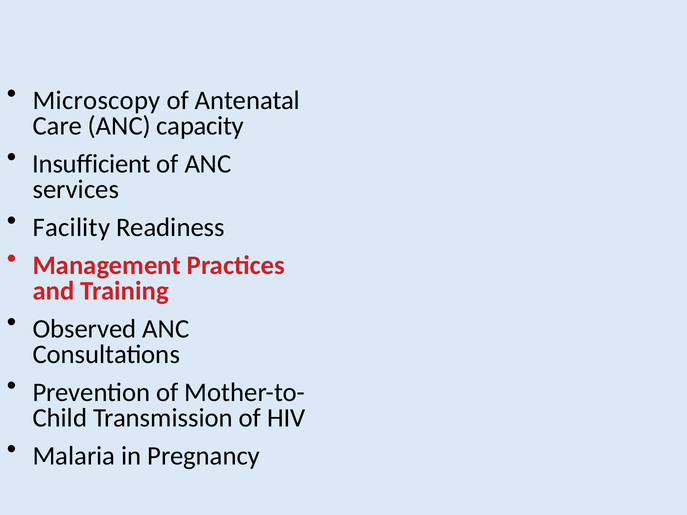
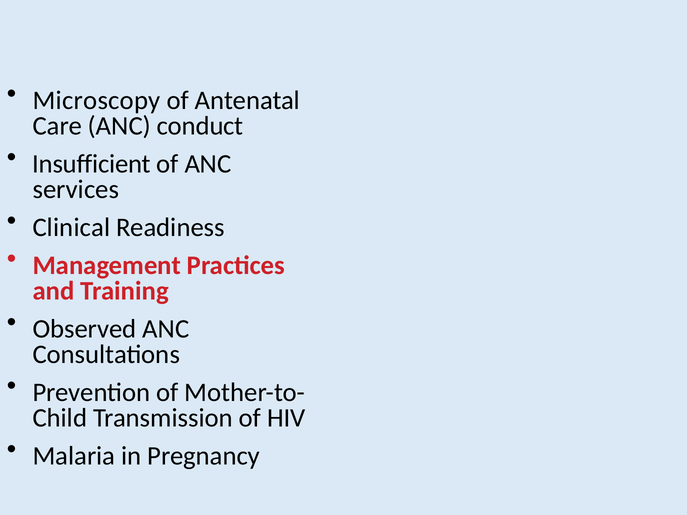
capacity: capacity -> conduct
Facility: Facility -> Clinical
